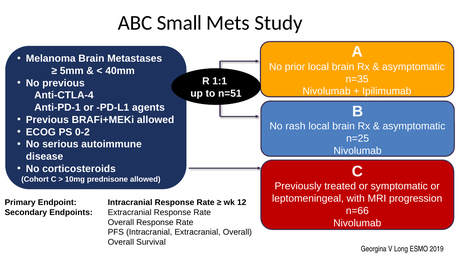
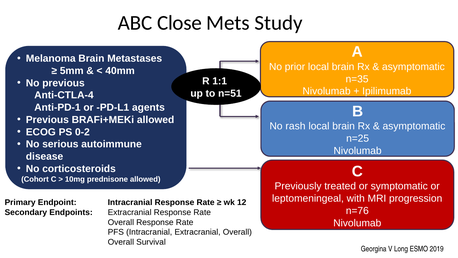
Small: Small -> Close
n=66: n=66 -> n=76
